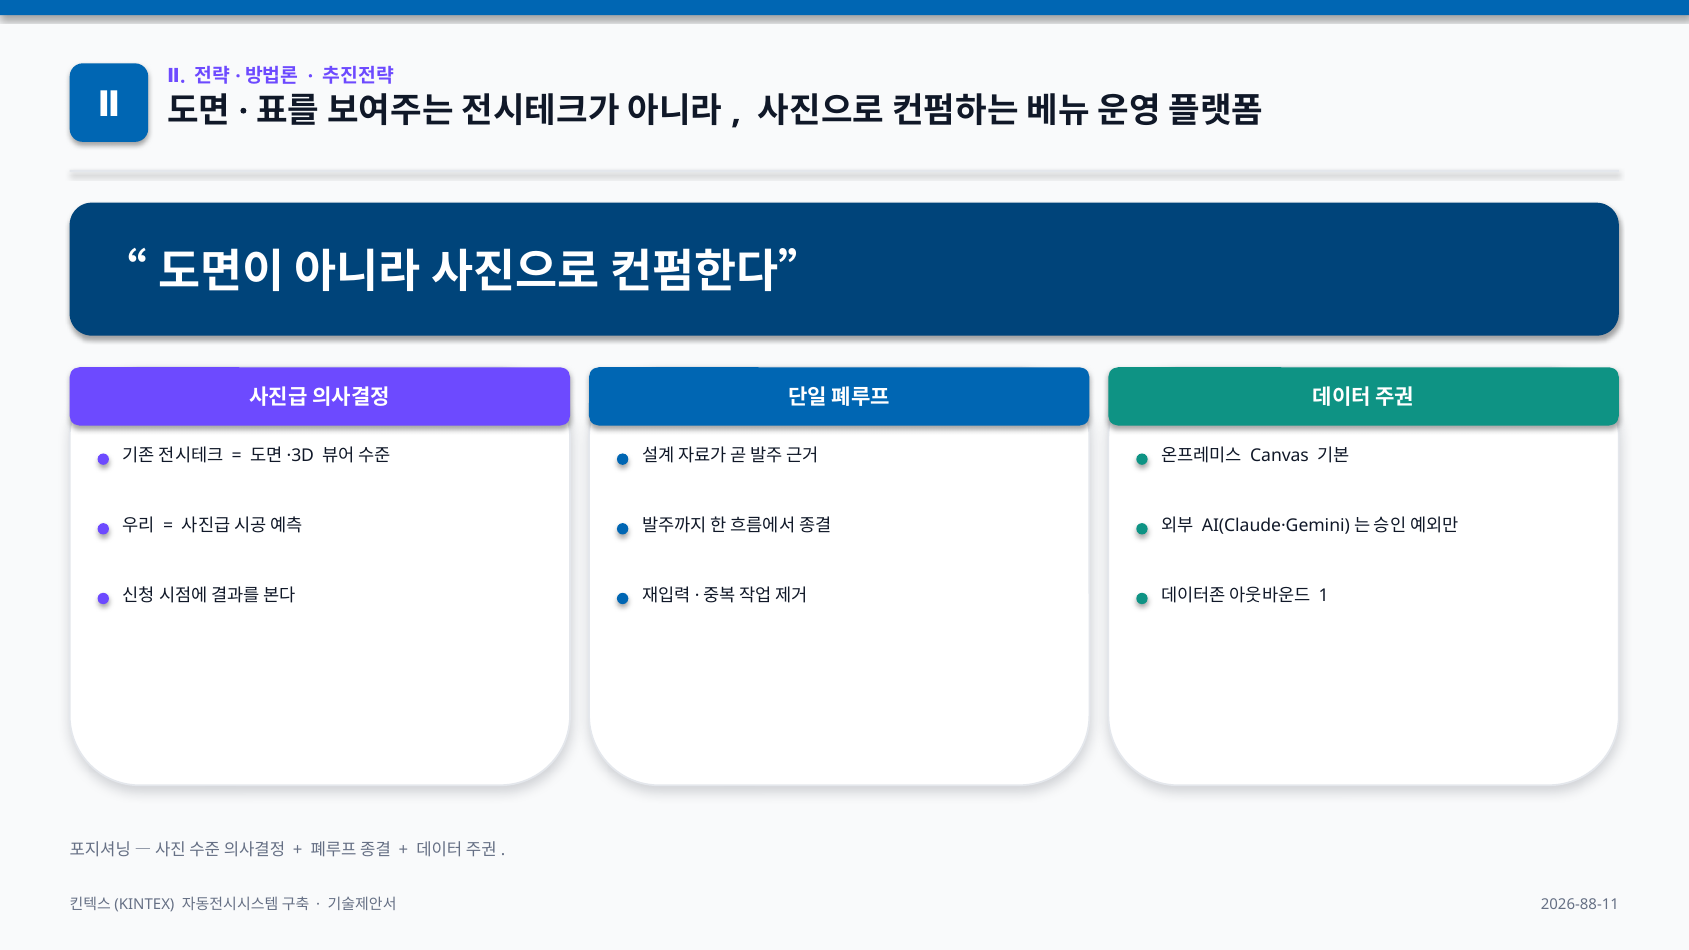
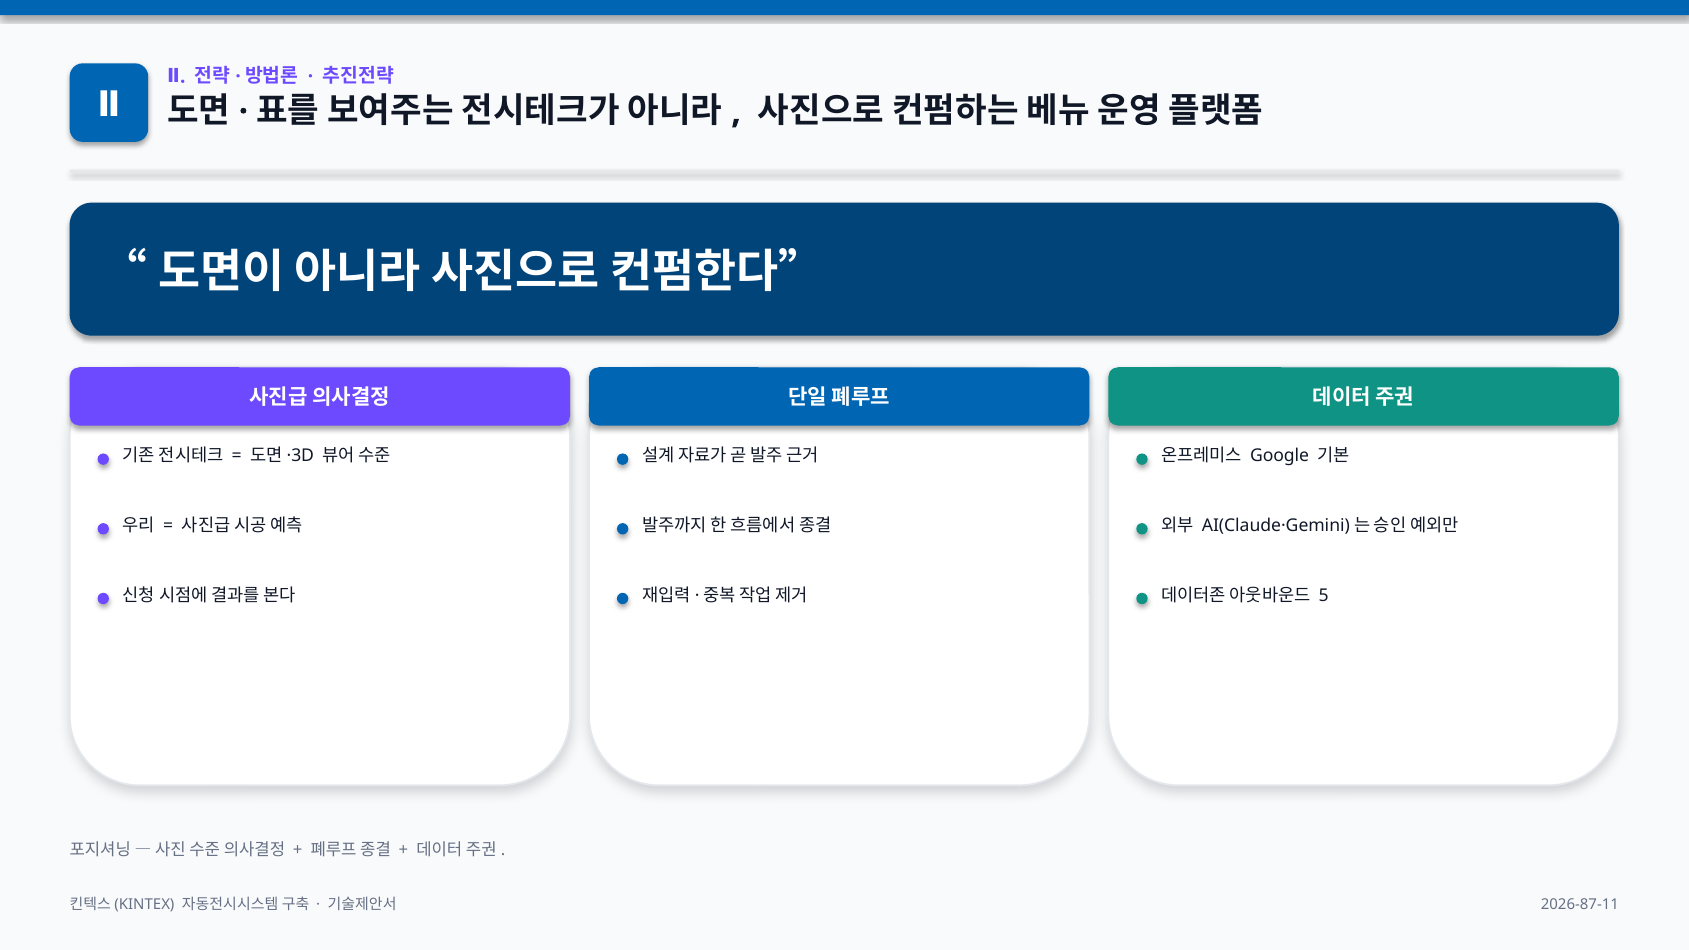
Canvas: Canvas -> Google
1: 1 -> 5
2026-88-11: 2026-88-11 -> 2026-87-11
